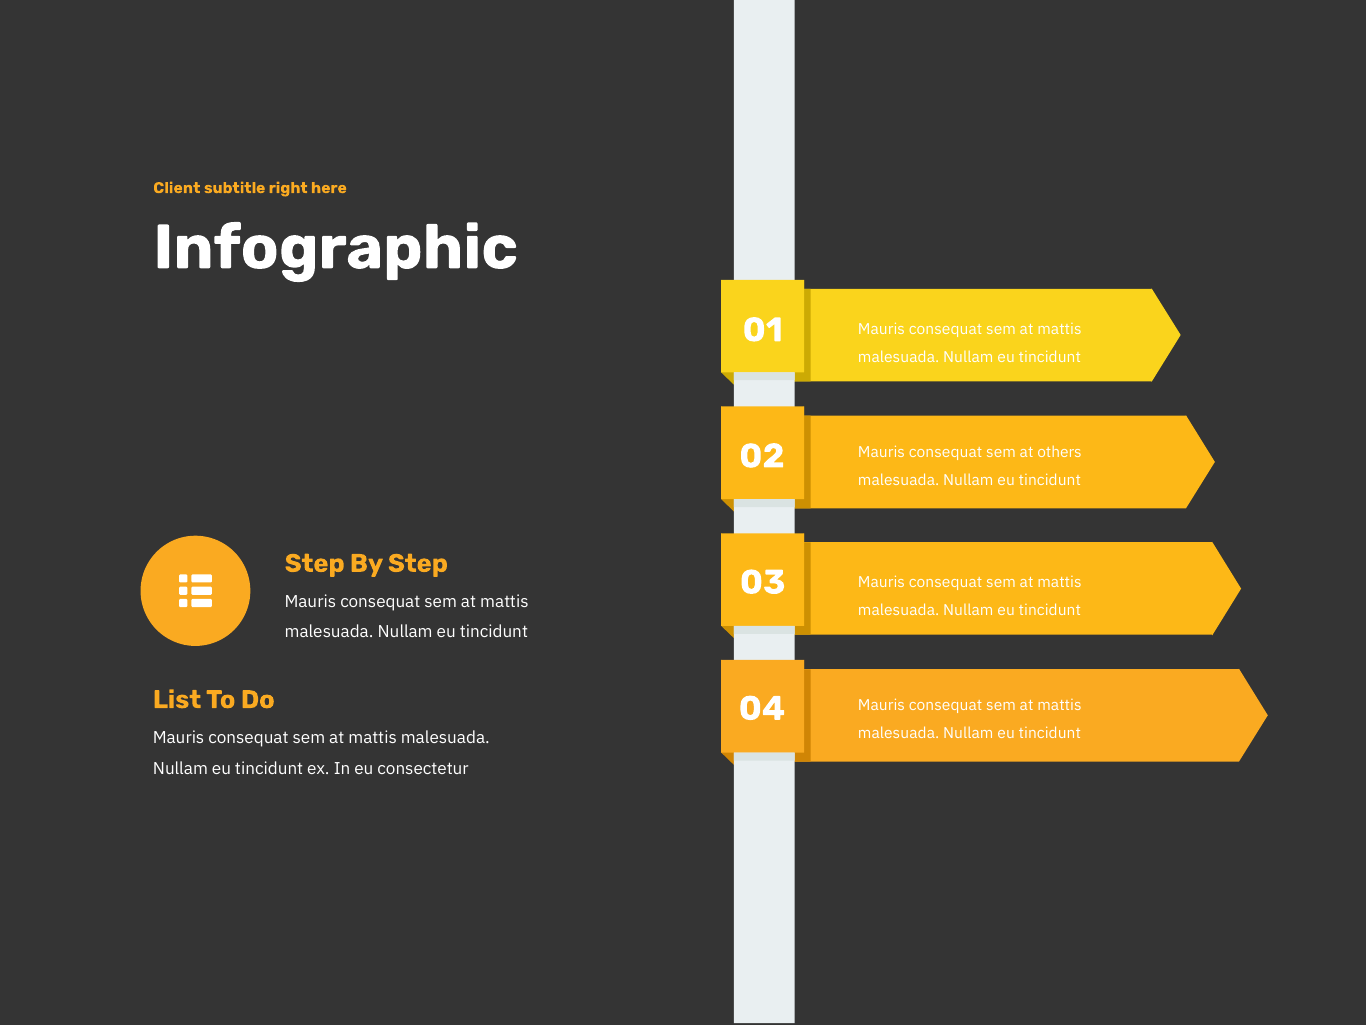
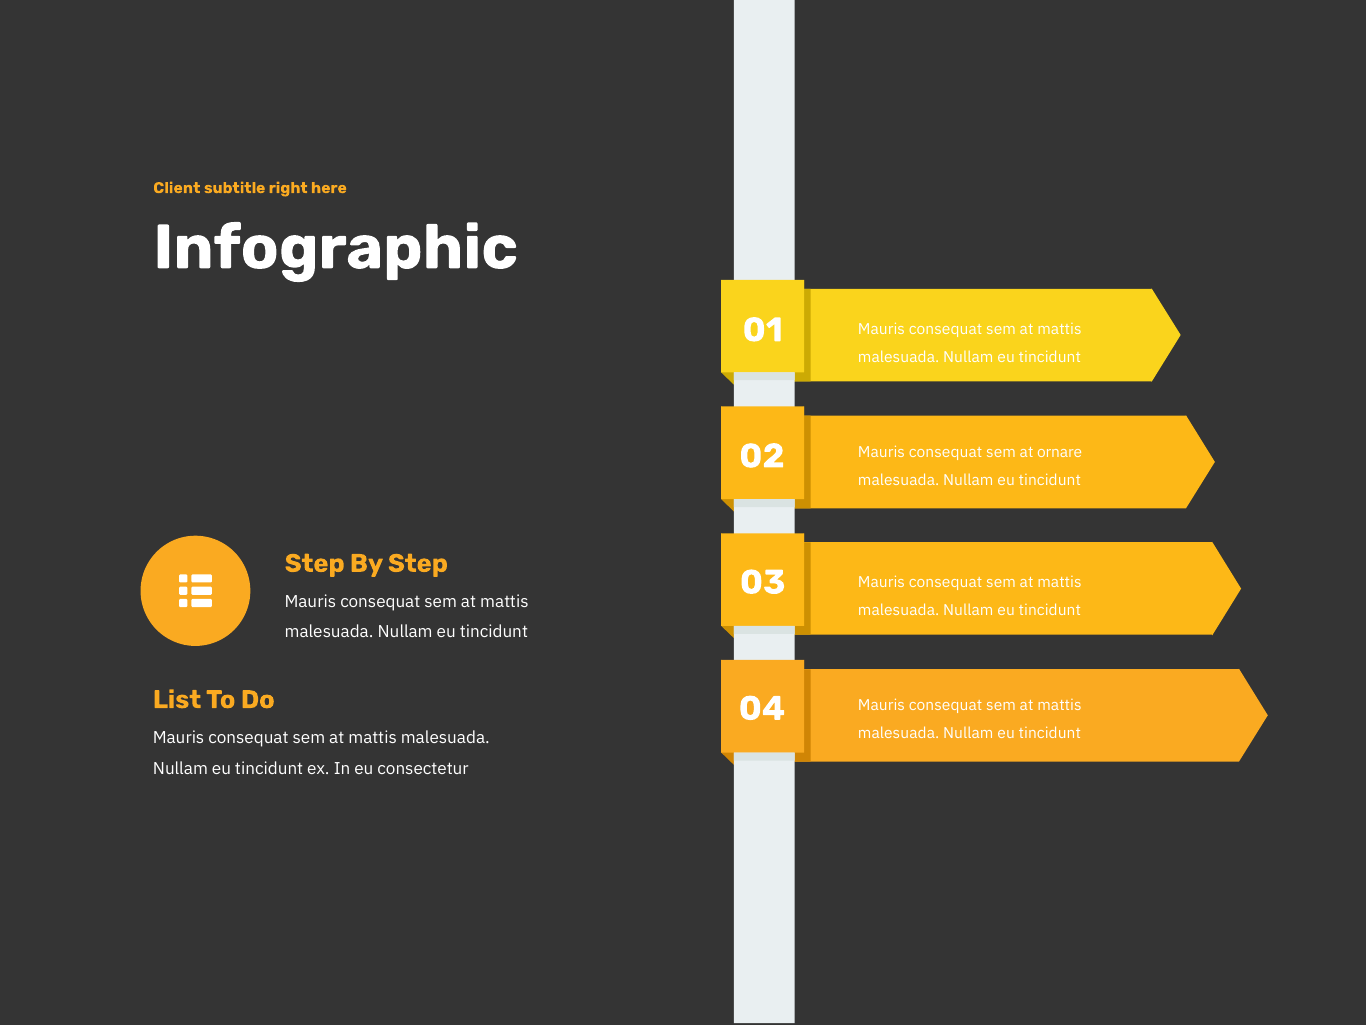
others: others -> ornare
